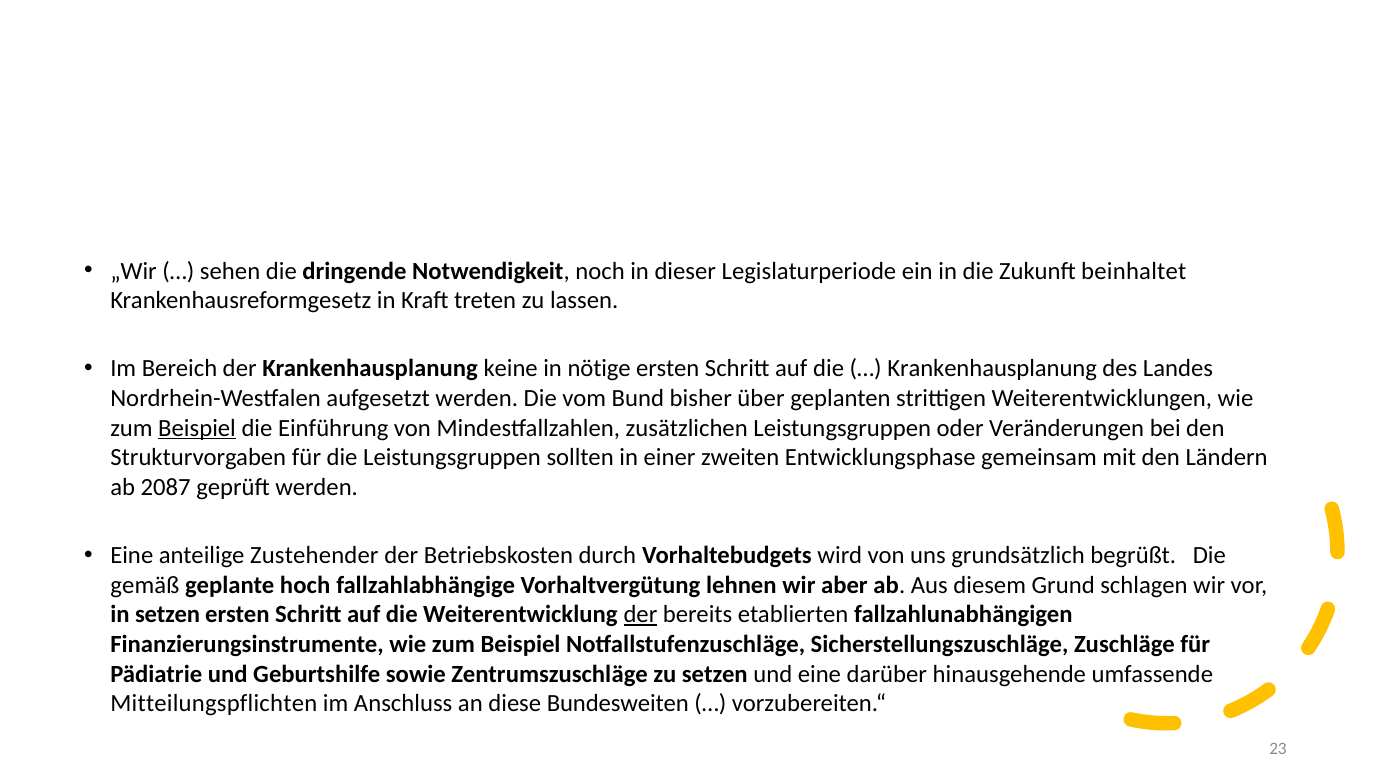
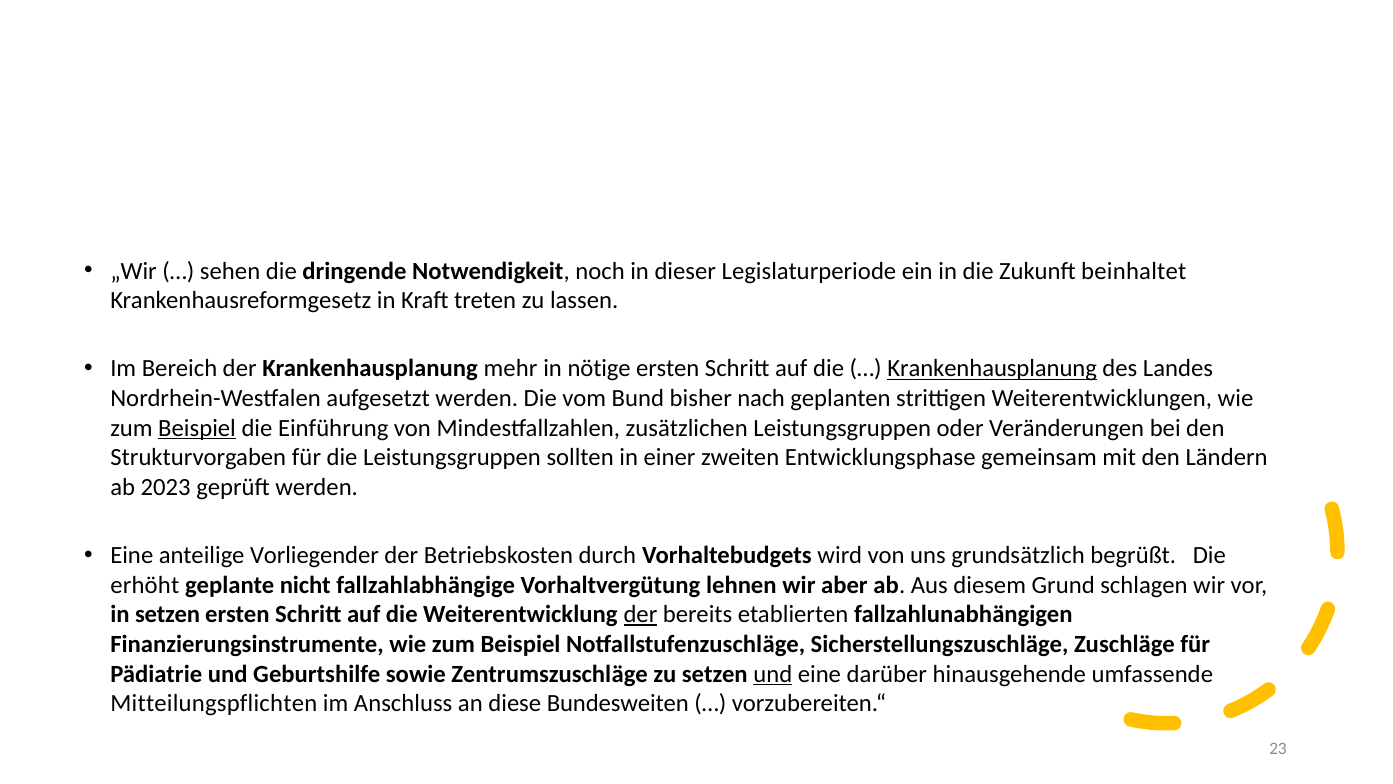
keine: keine -> mehr
Krankenhausplanung at (992, 369) underline: none -> present
über: über -> nach
2087: 2087 -> 2023
Zustehender: Zustehender -> Vorliegender
gemäß: gemäß -> erhöht
hoch: hoch -> nicht
und at (773, 673) underline: none -> present
